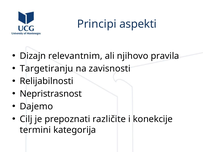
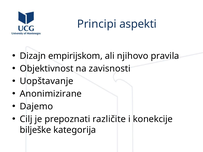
relevantnim: relevantnim -> empirijskom
Targetiranju: Targetiranju -> Objektivnost
Relijabilnosti: Relijabilnosti -> Uopštavanje
Nepristrasnost: Nepristrasnost -> Anonimizirane
termini: termini -> bilješke
